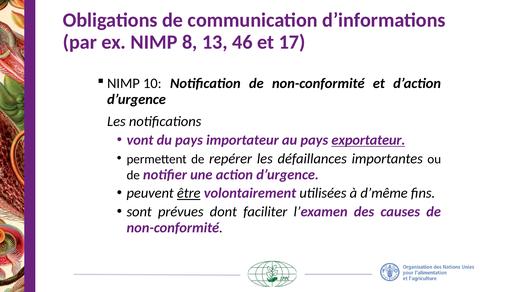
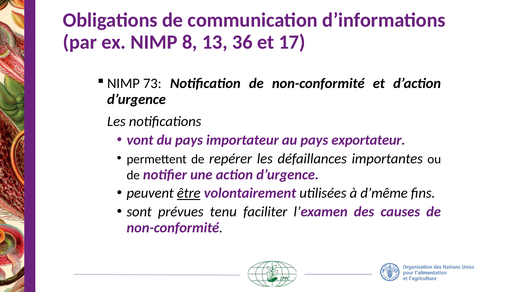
46: 46 -> 36
10: 10 -> 73
exportateur underline: present -> none
dont: dont -> tenu
